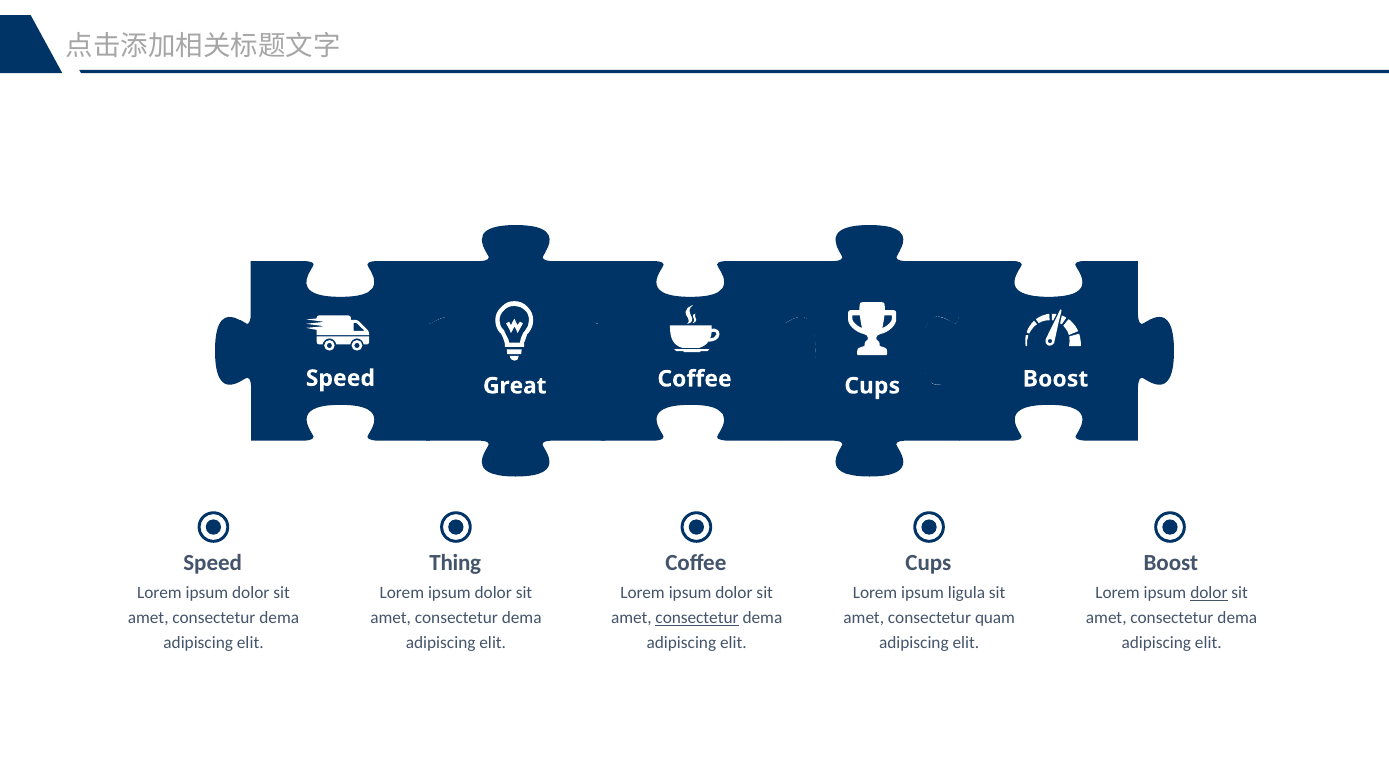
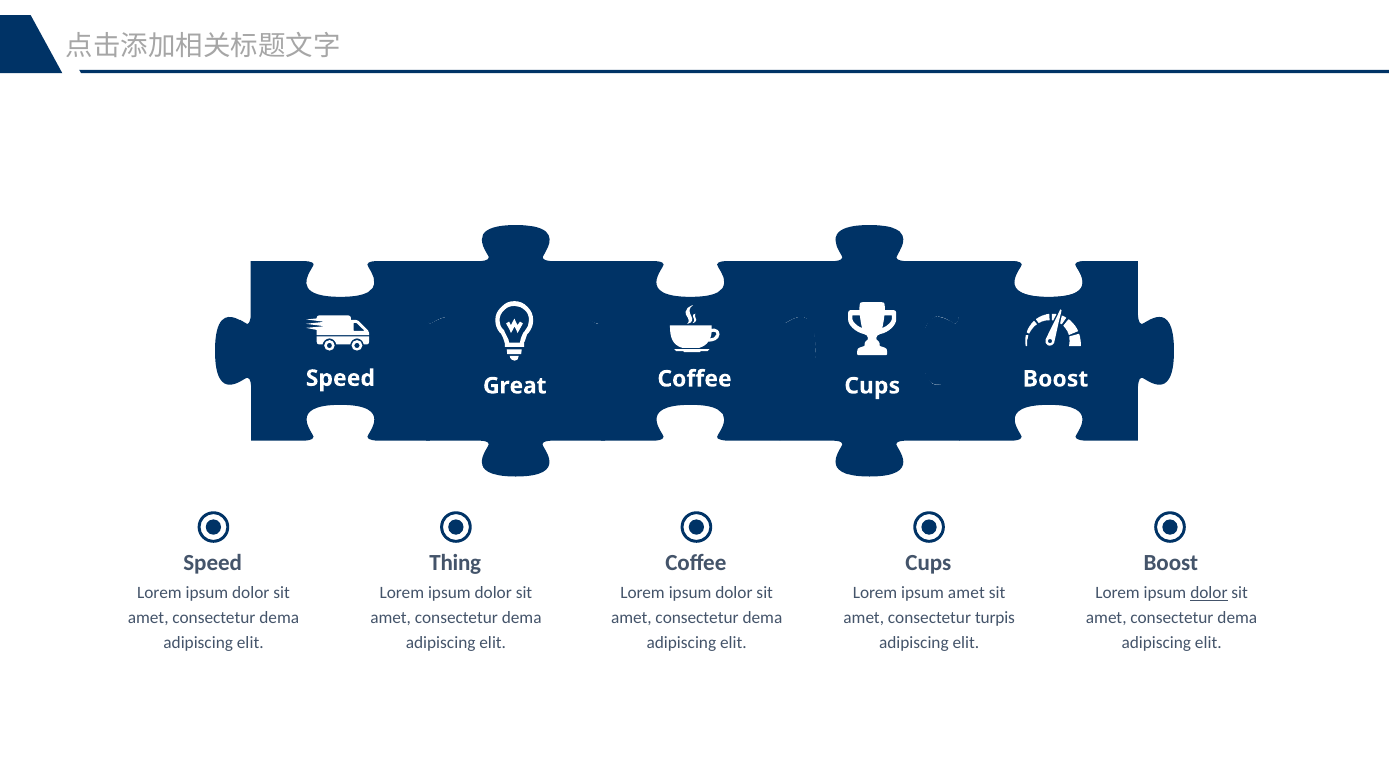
ipsum ligula: ligula -> amet
consectetur at (697, 618) underline: present -> none
quam: quam -> turpis
